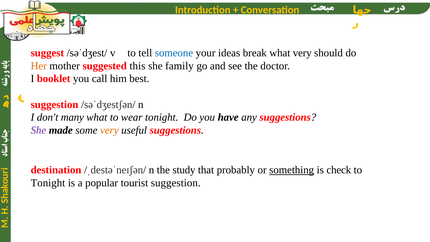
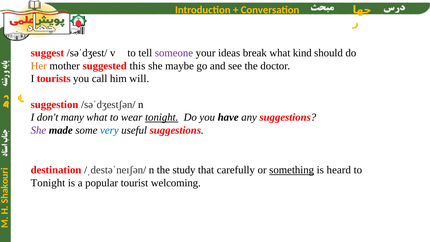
someone colour: blue -> purple
what very: very -> kind
family: family -> maybe
booklet: booklet -> tourists
best: best -> will
tonight at (162, 117) underline: none -> present
very at (109, 130) colour: orange -> blue
probably: probably -> carefully
check: check -> heard
tourist suggestion: suggestion -> welcoming
